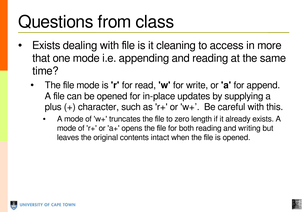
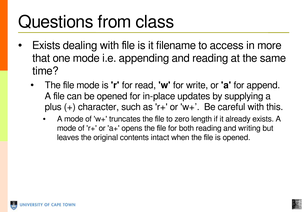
cleaning: cleaning -> filename
